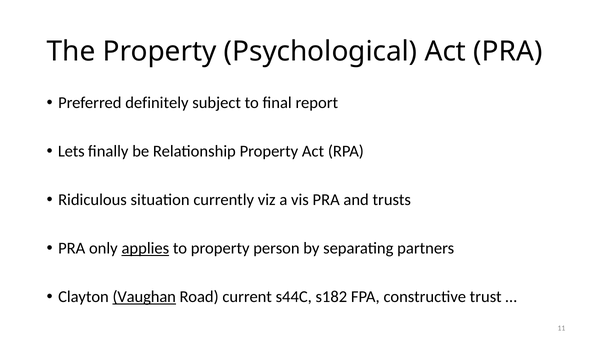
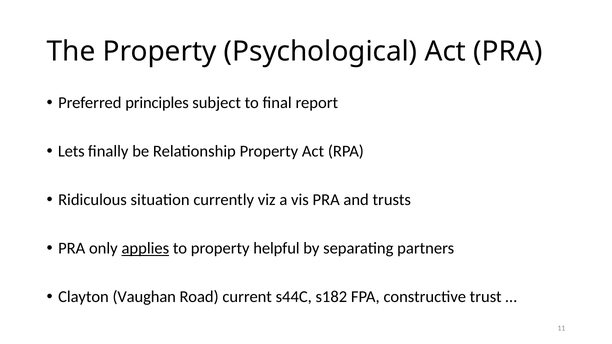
definitely: definitely -> principles
person: person -> helpful
Vaughan underline: present -> none
